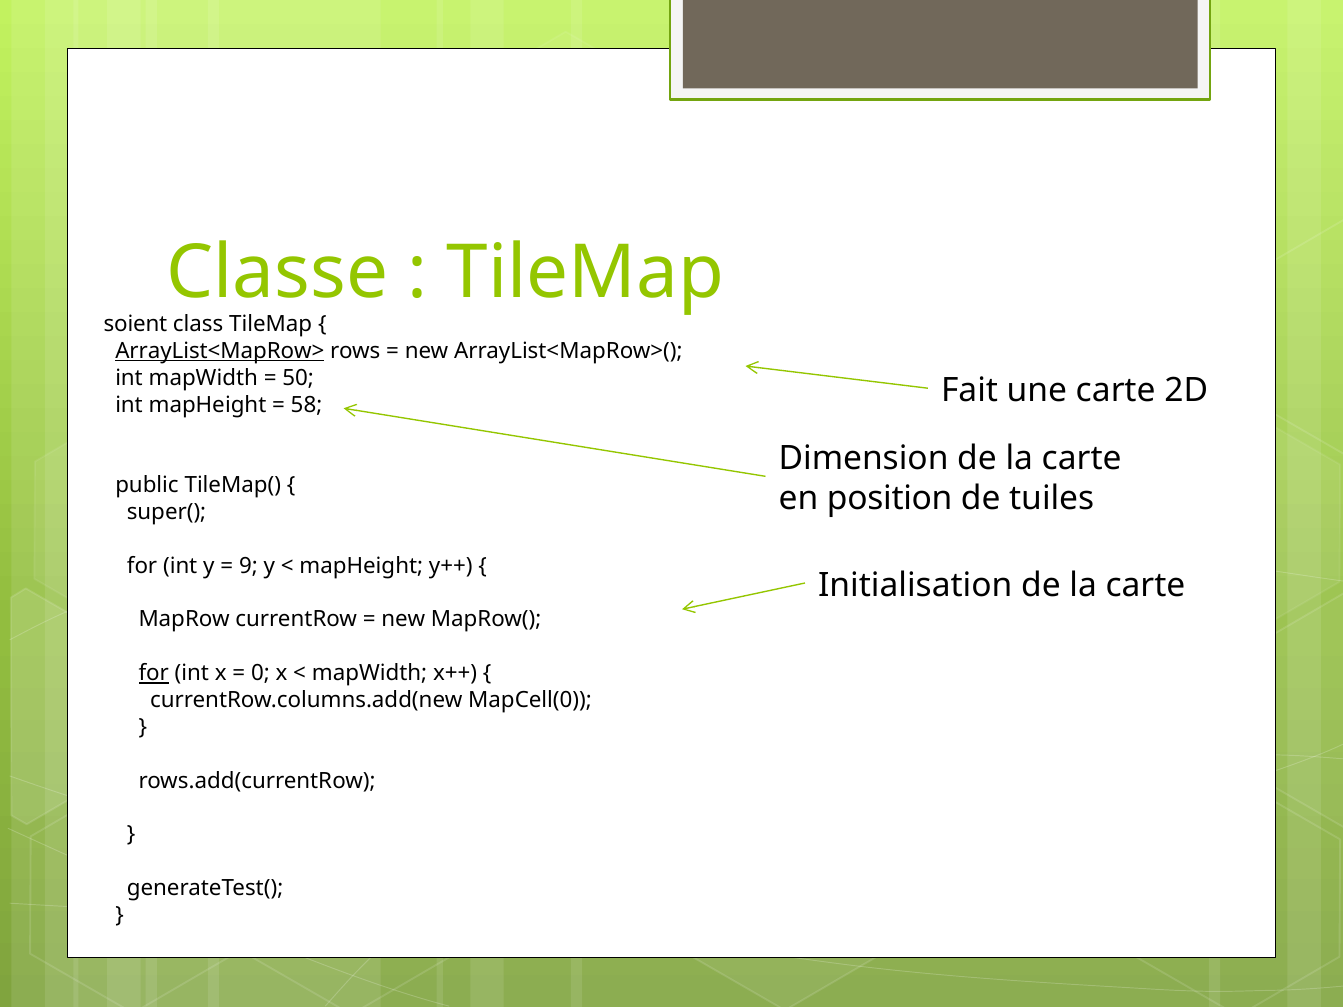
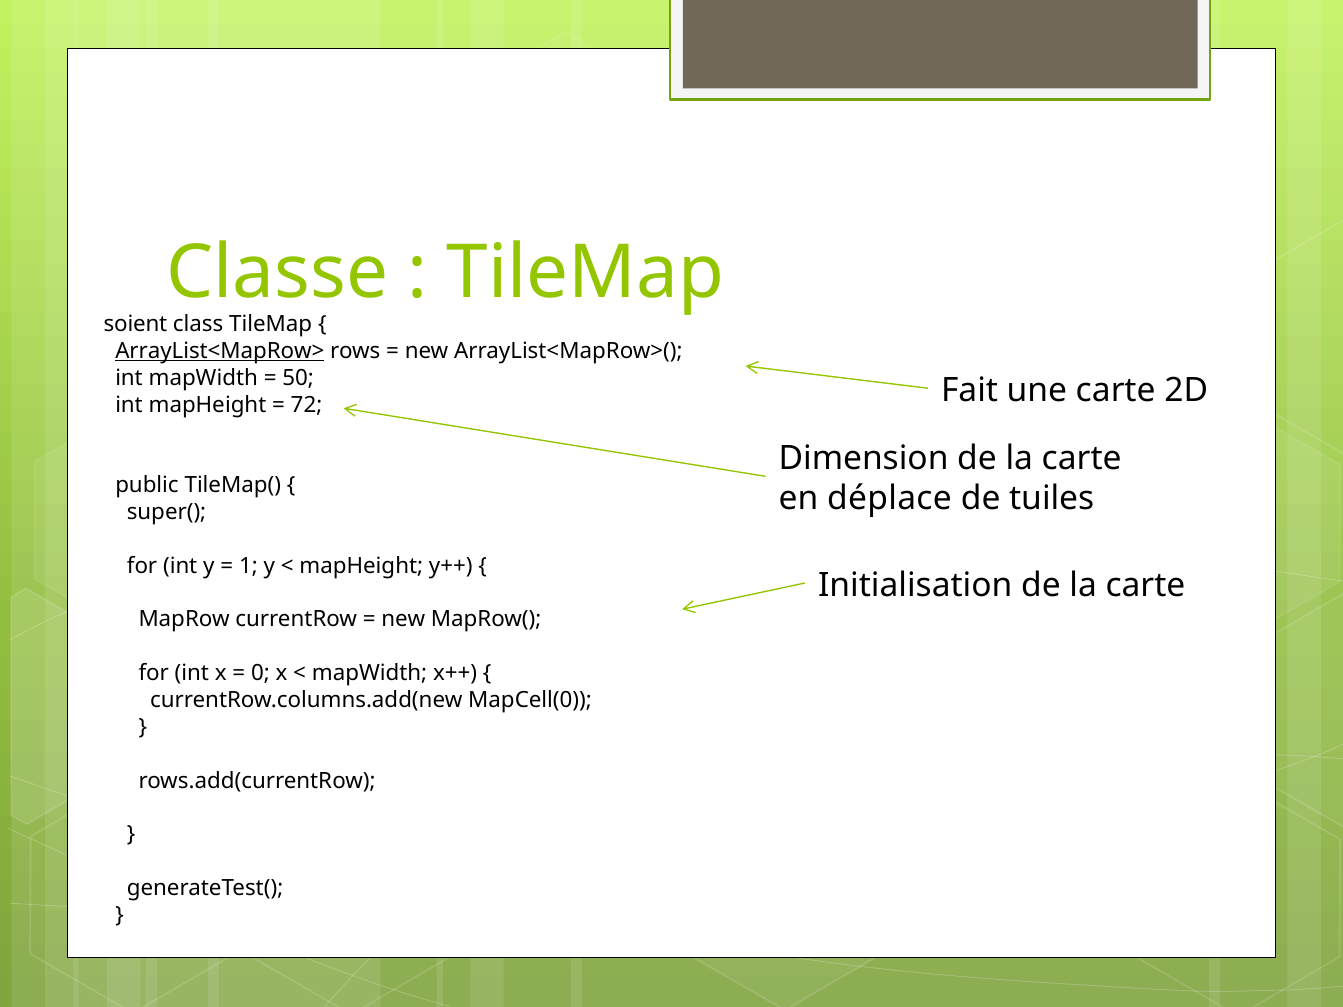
58: 58 -> 72
position: position -> déplace
9: 9 -> 1
for at (154, 673) underline: present -> none
